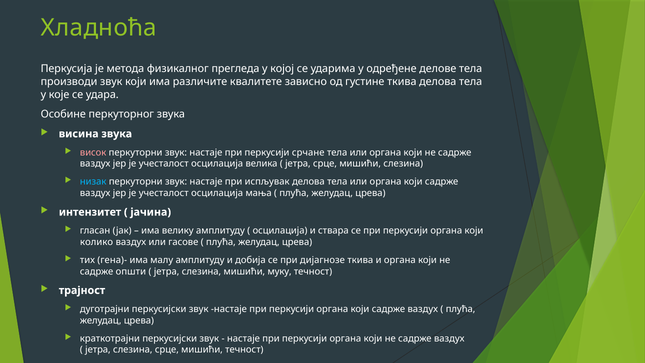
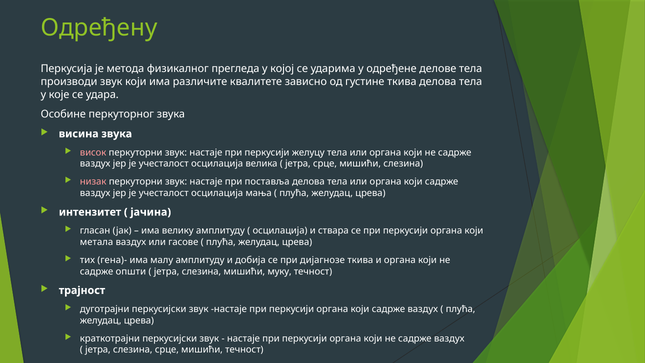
Хладноћа: Хладноћа -> Одређену
срчане: срчане -> желуцу
низак colour: light blue -> pink
испљувак: испљувак -> поставља
колико: колико -> метала
